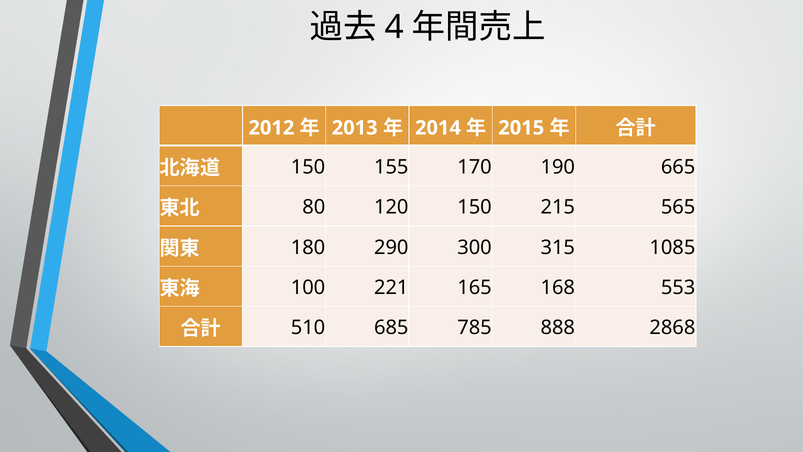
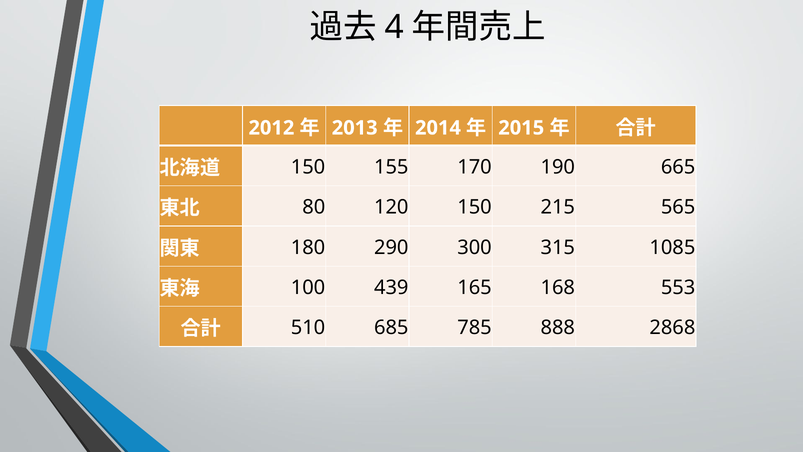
221: 221 -> 439
